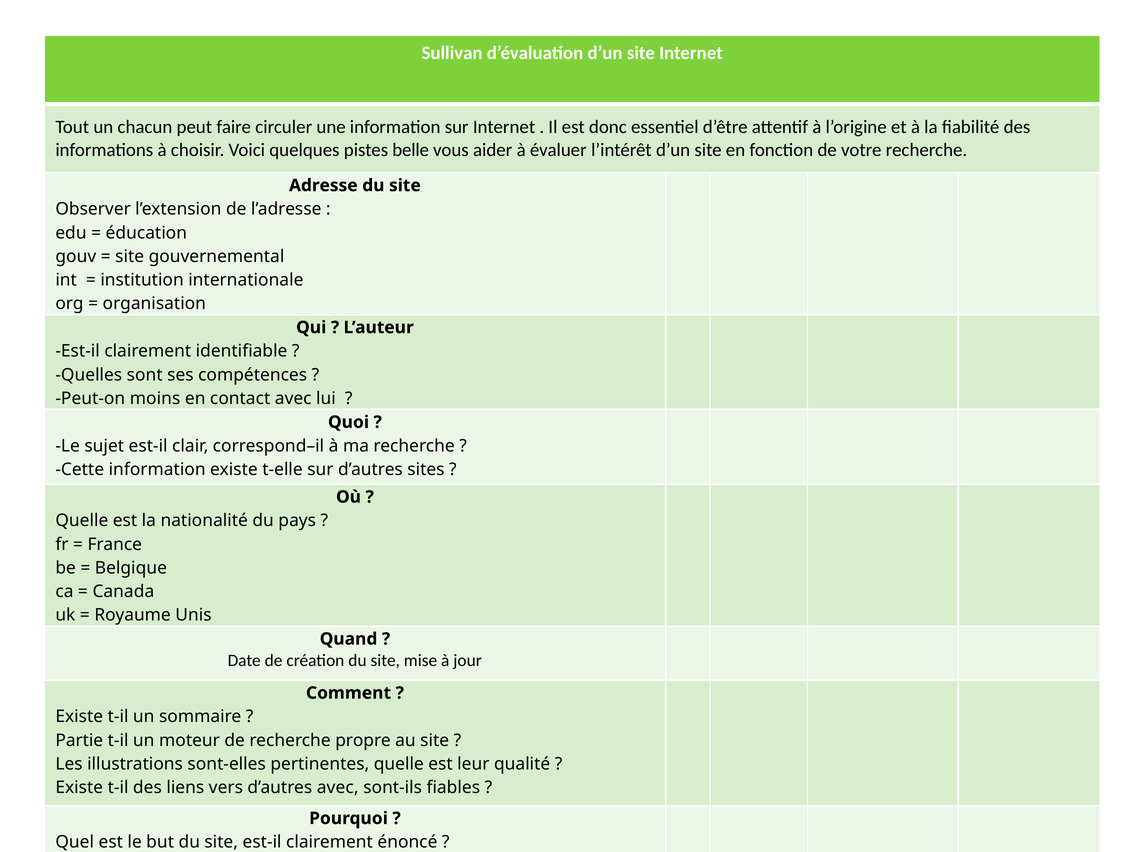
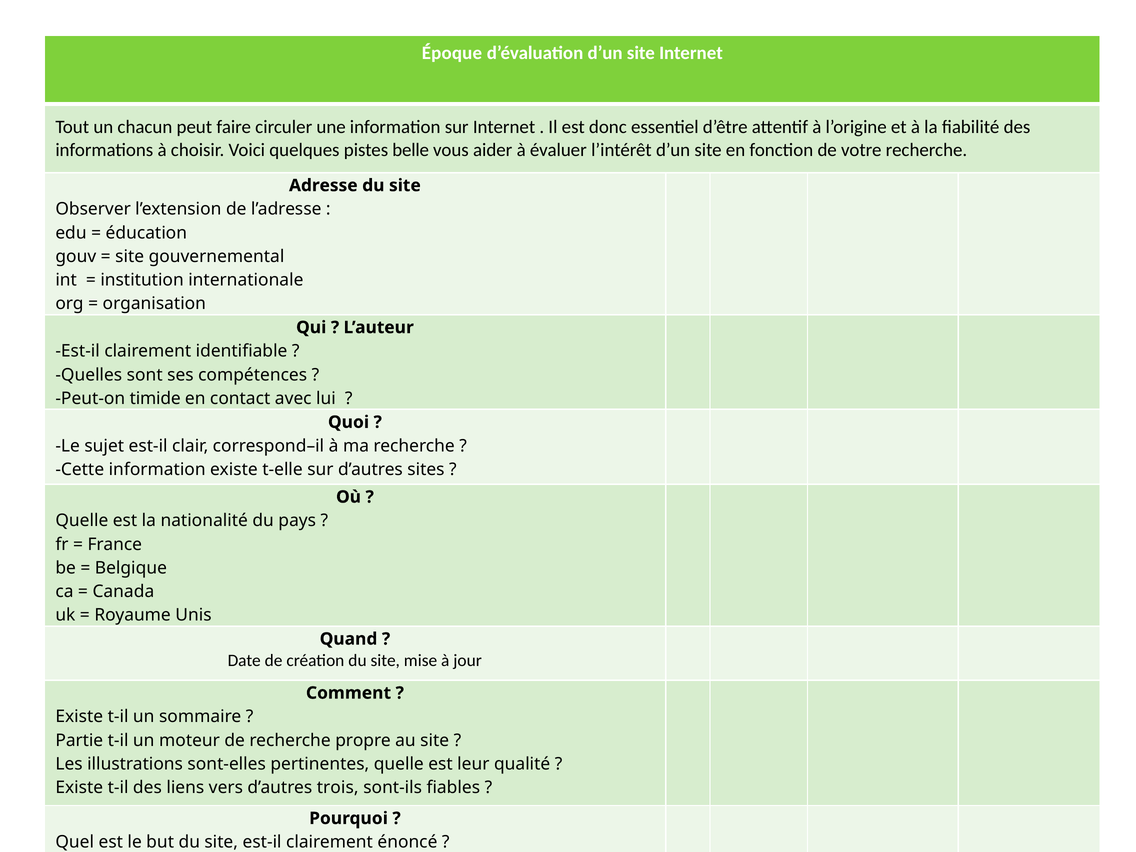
Sullivan: Sullivan -> Époque
moins: moins -> timide
d’autres avec: avec -> trois
